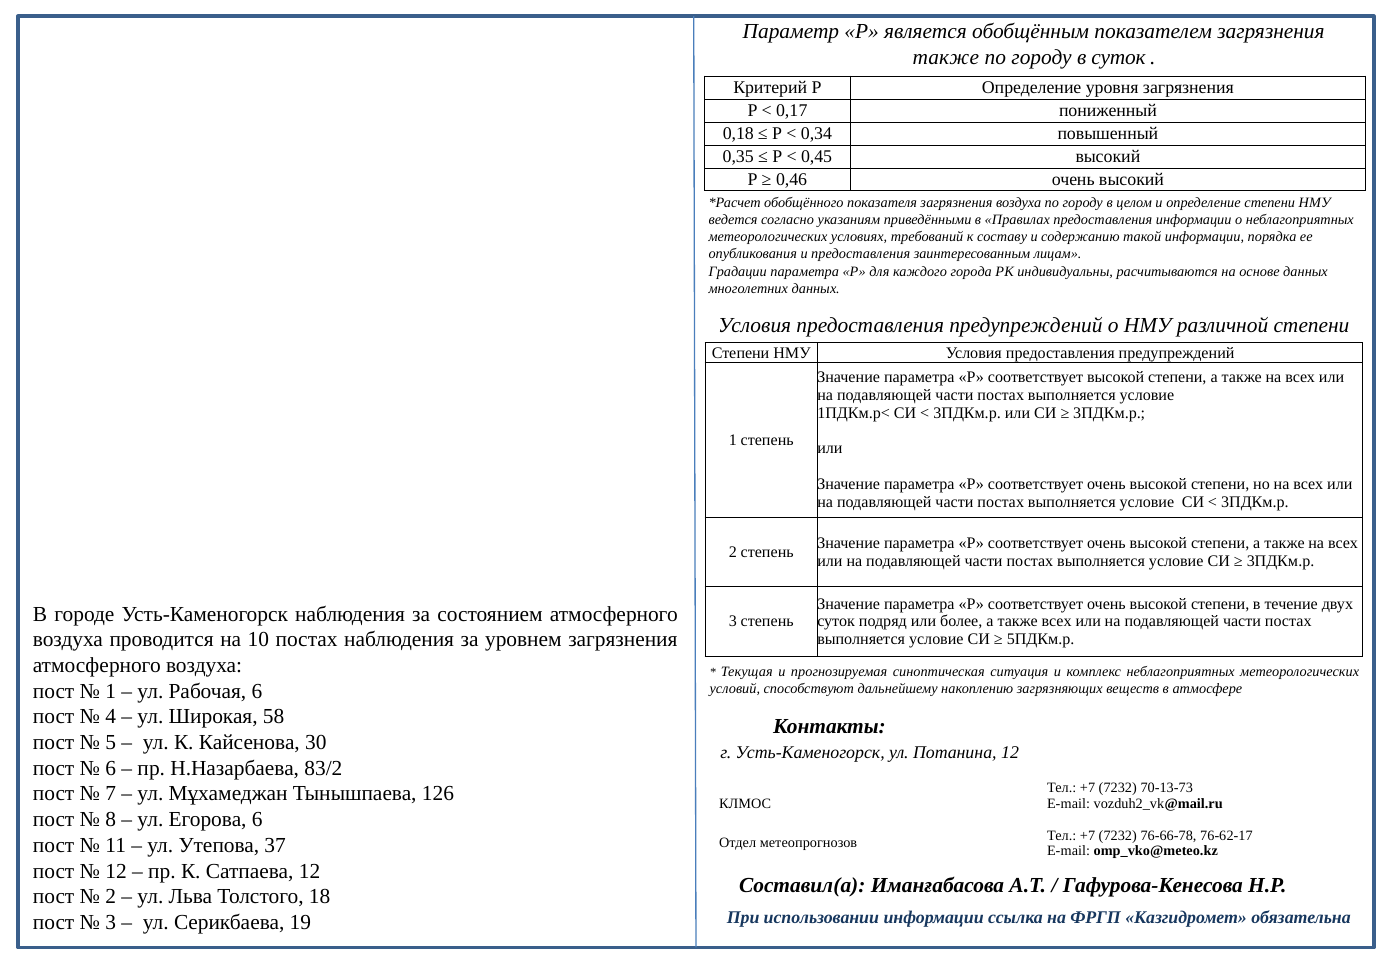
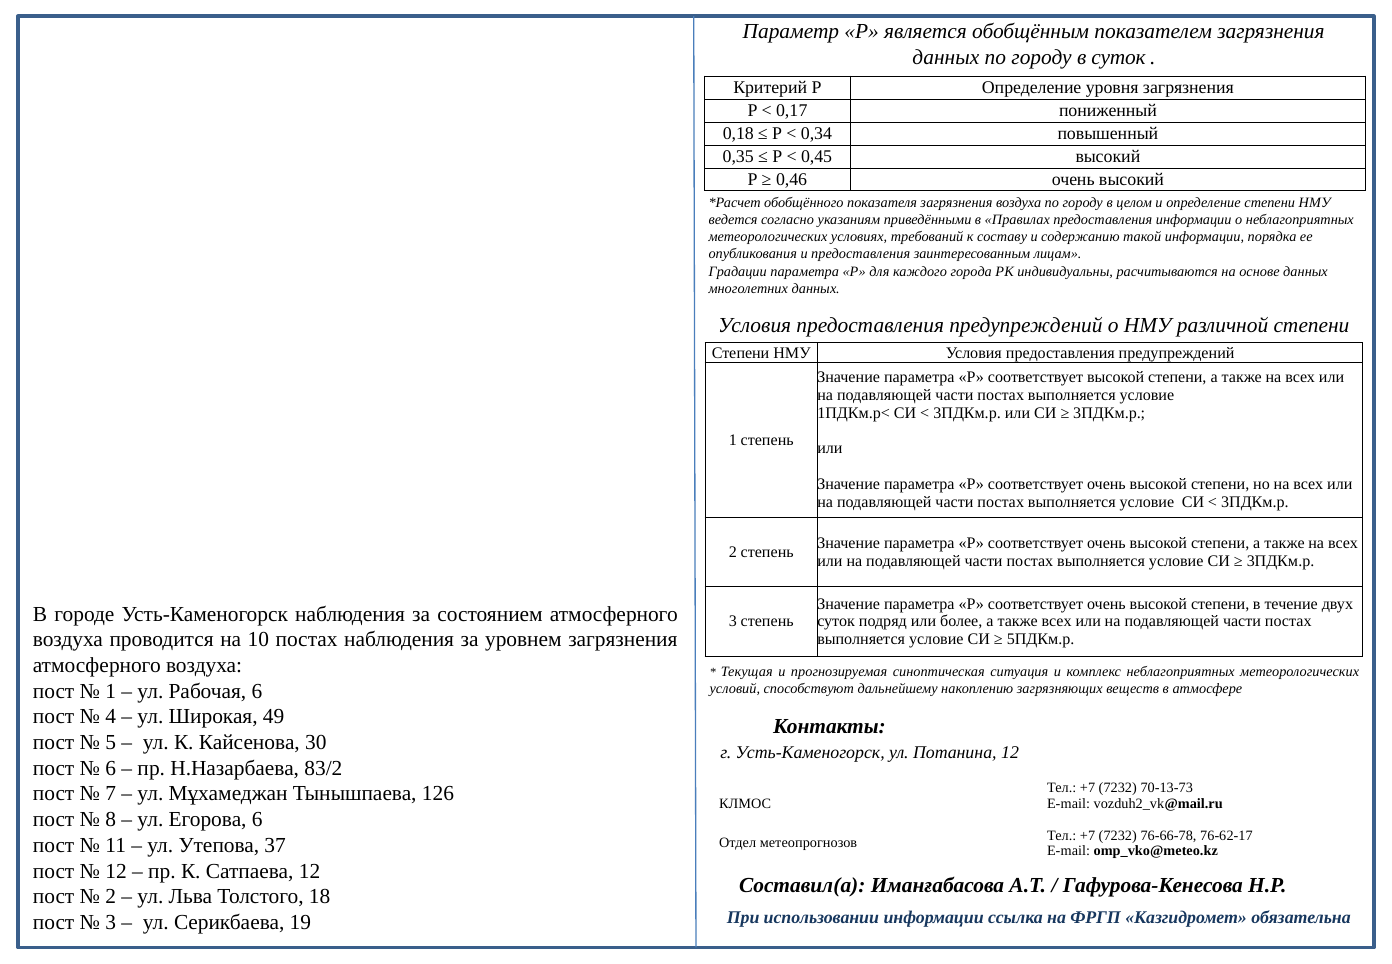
также at (946, 58): также -> данных
58: 58 -> 49
